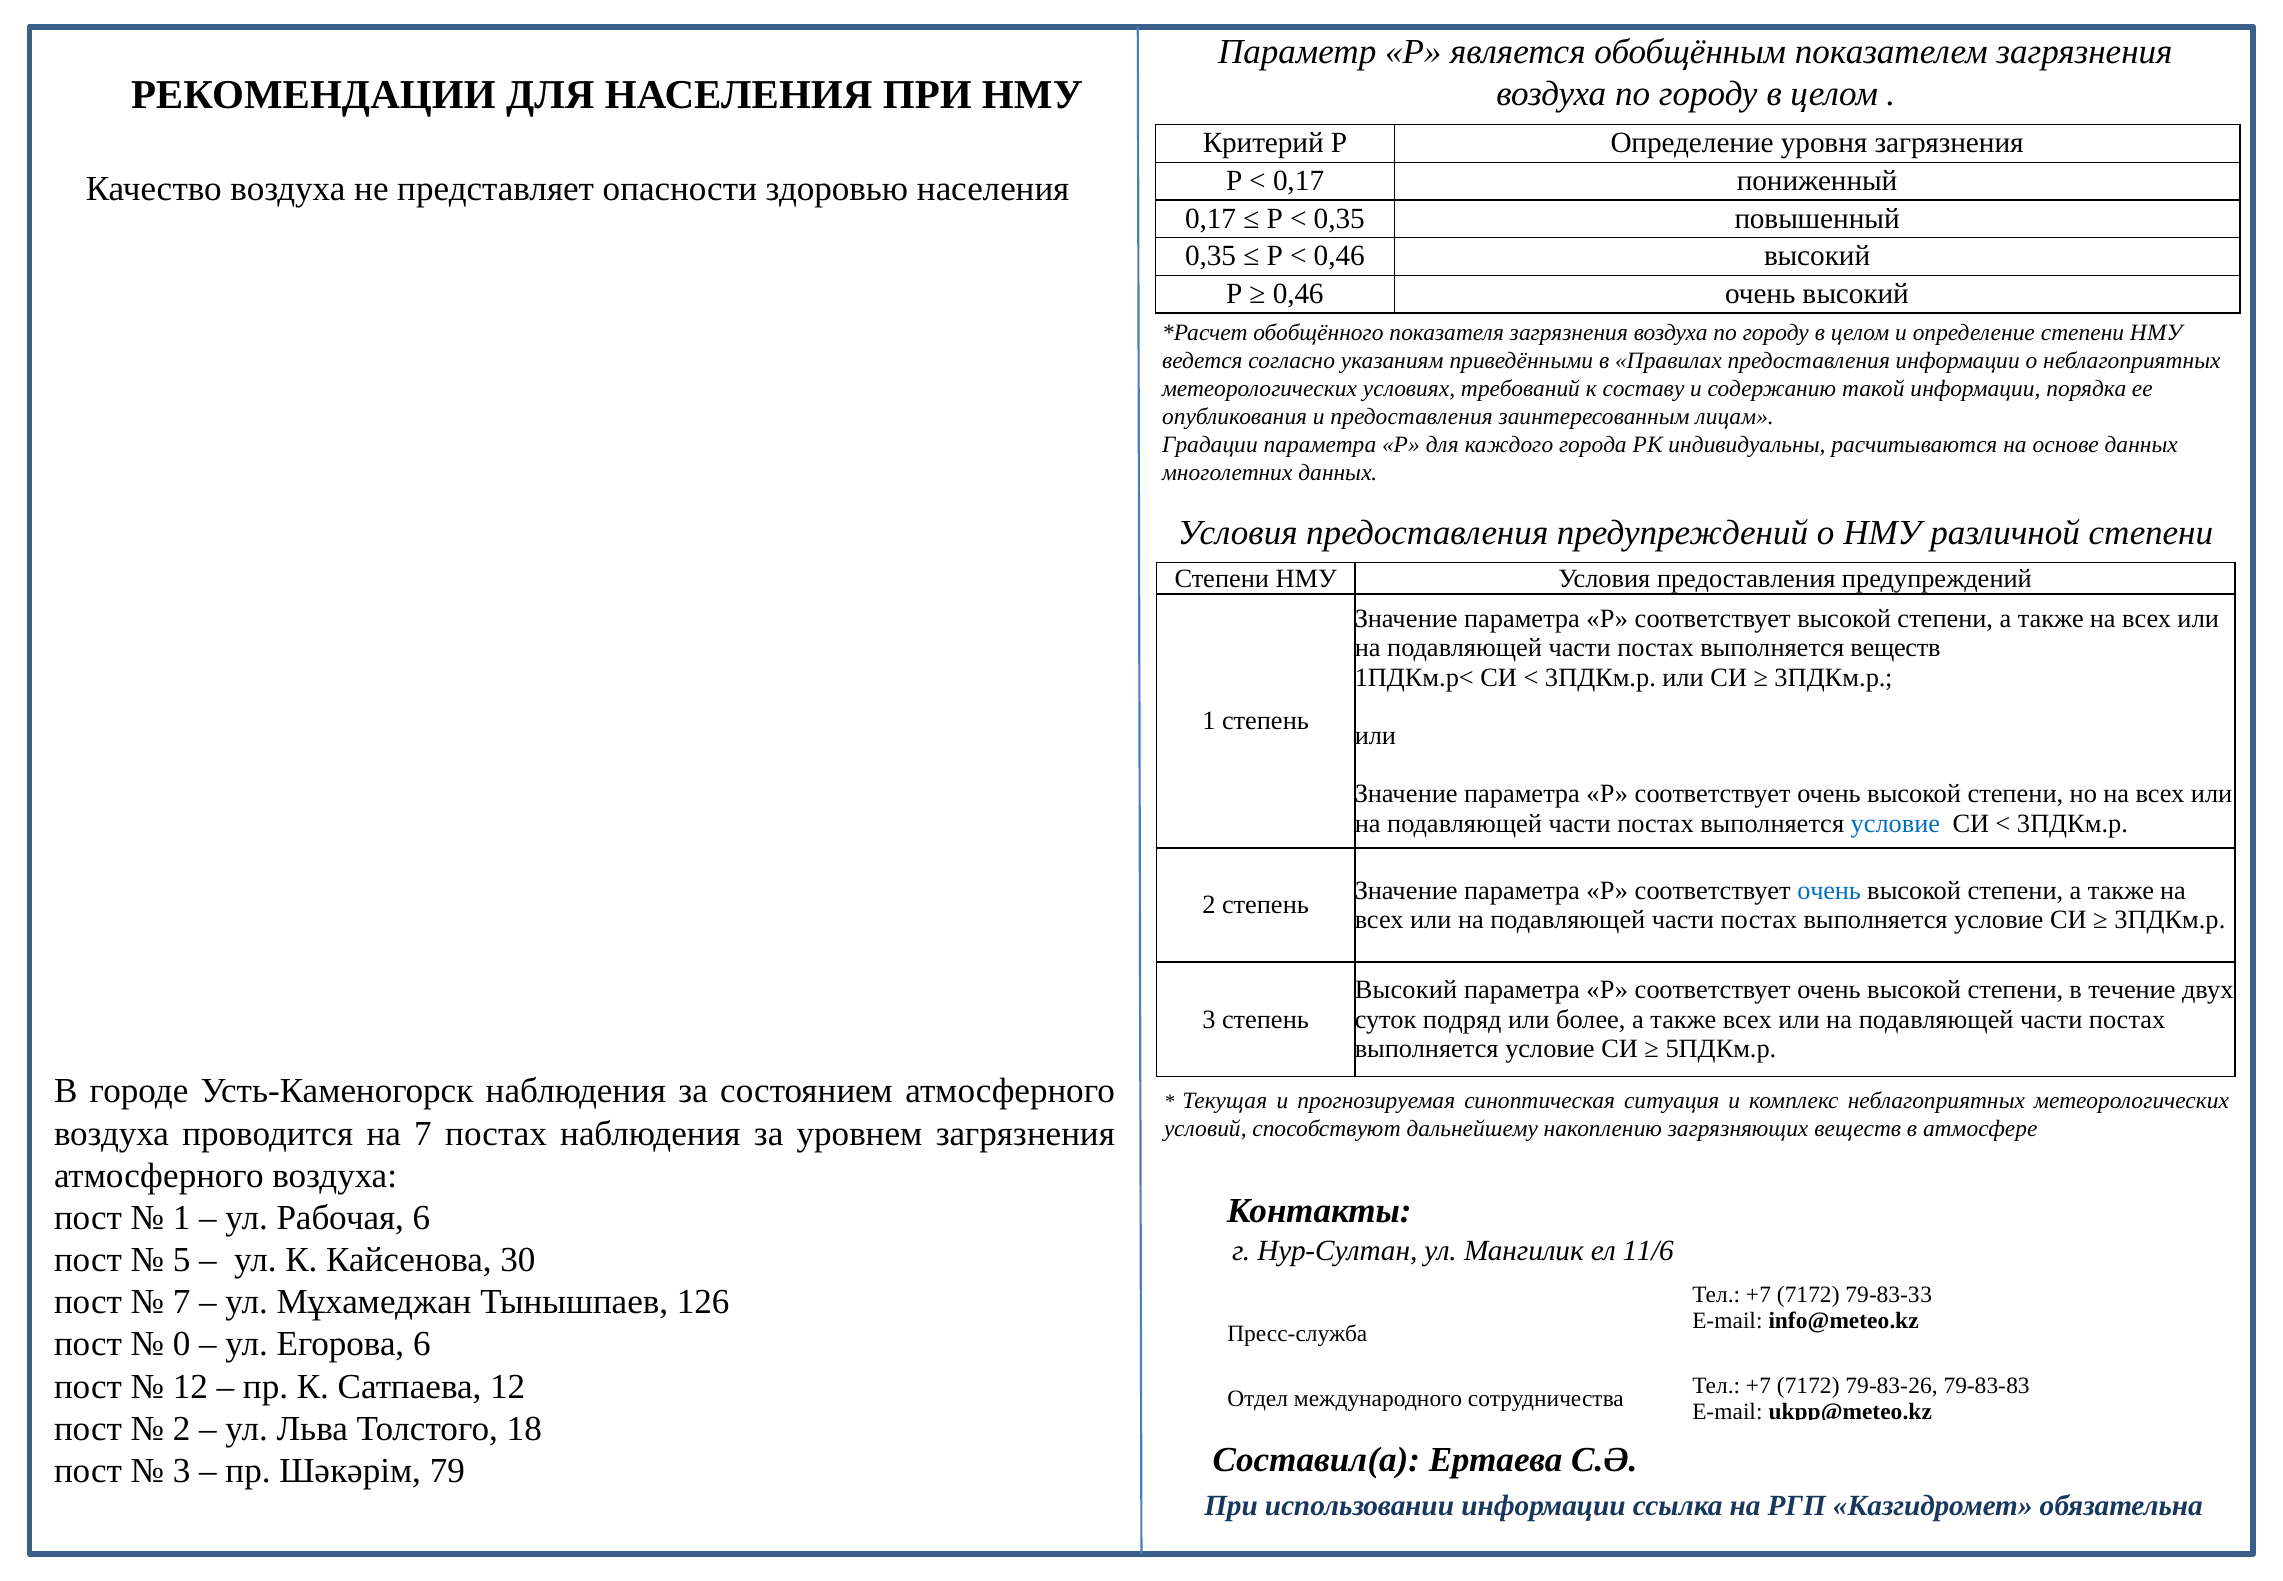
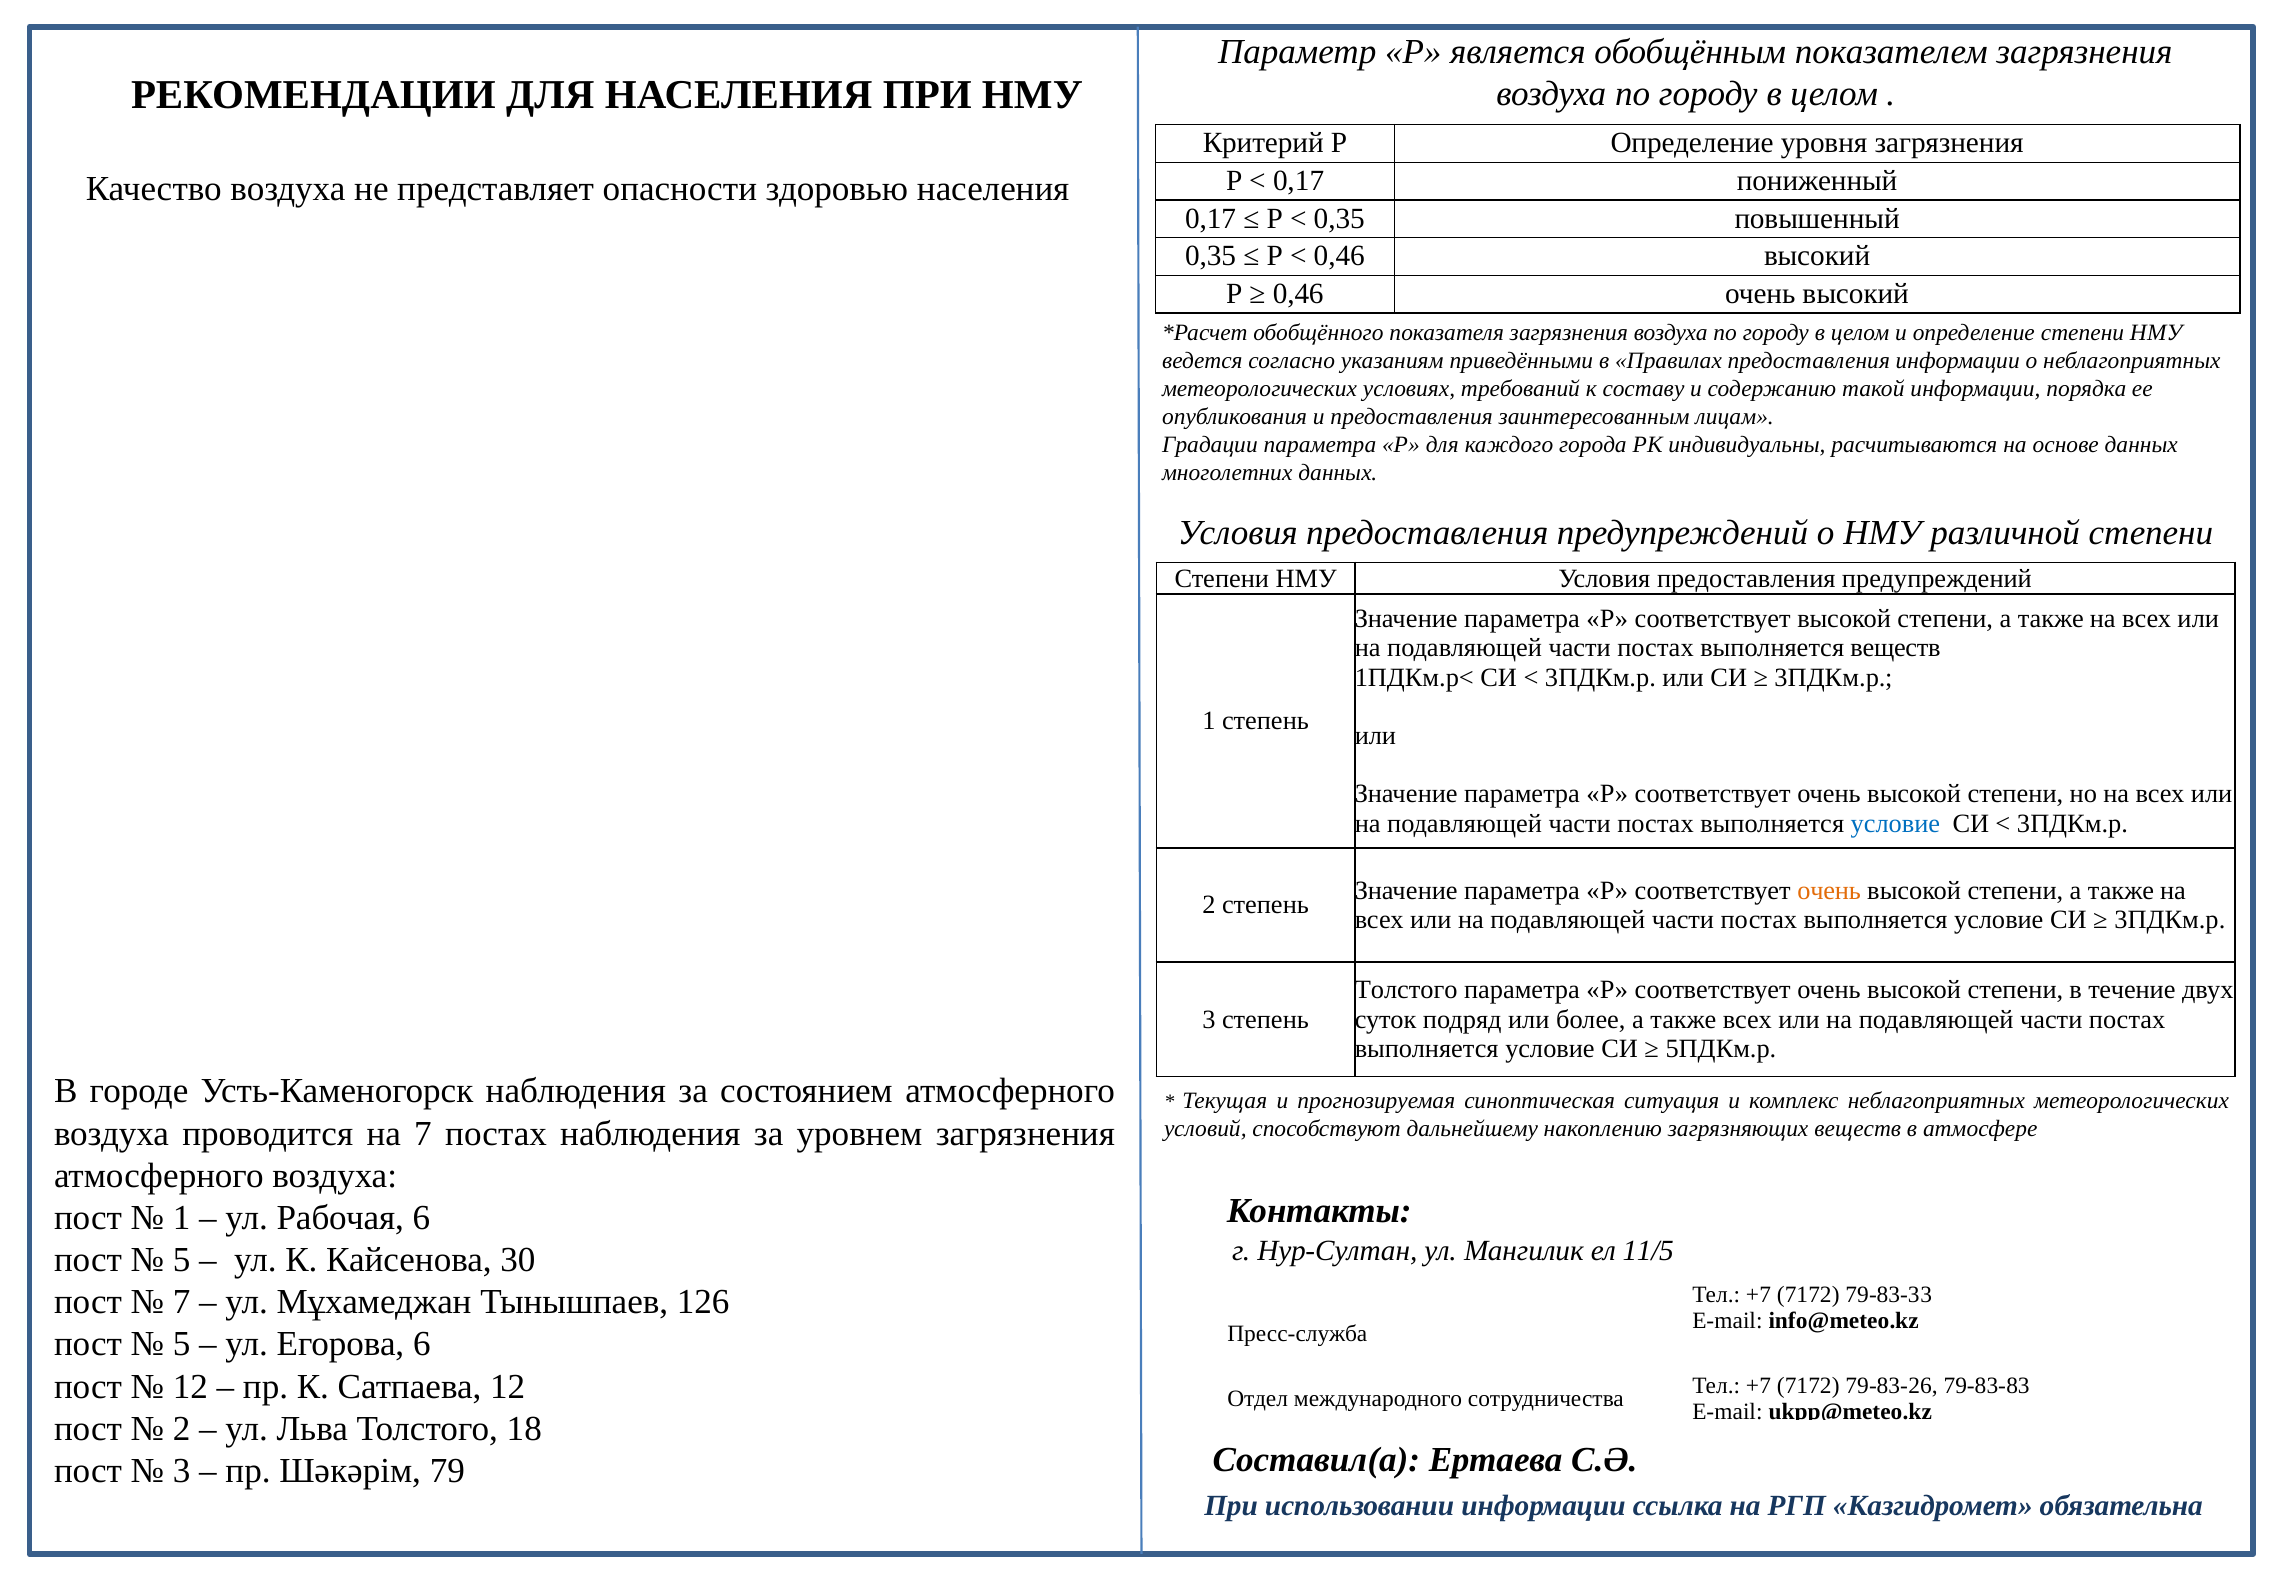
очень at (1829, 890) colour: blue -> orange
Высокий at (1406, 990): Высокий -> Толстого
11/6: 11/6 -> 11/5
0 at (182, 1344): 0 -> 5
